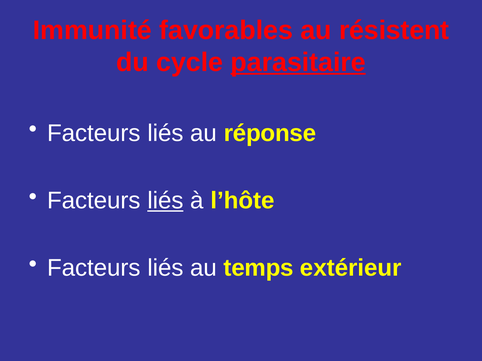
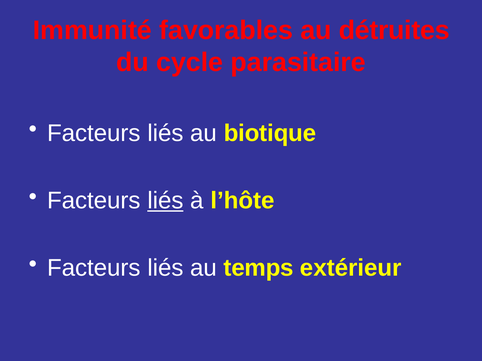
résistent: résistent -> détruites
parasitaire underline: present -> none
réponse: réponse -> biotique
